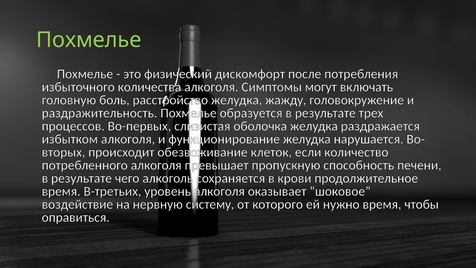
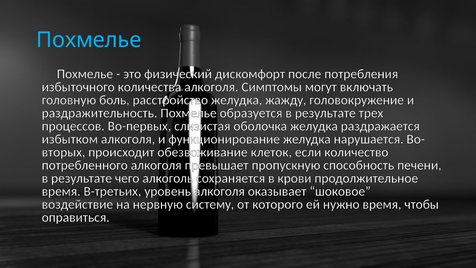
Похмелье at (89, 40) colour: light green -> light blue
